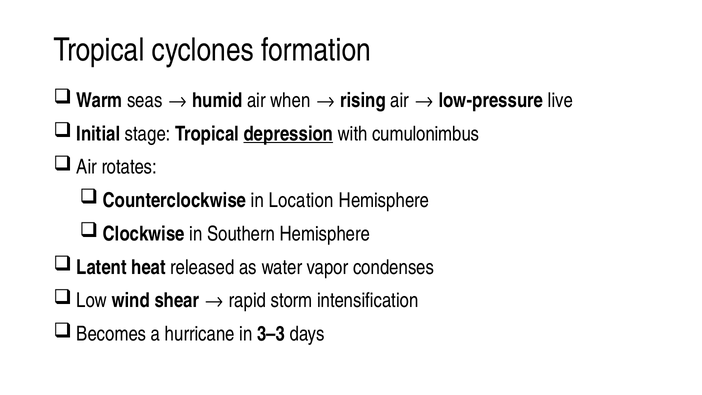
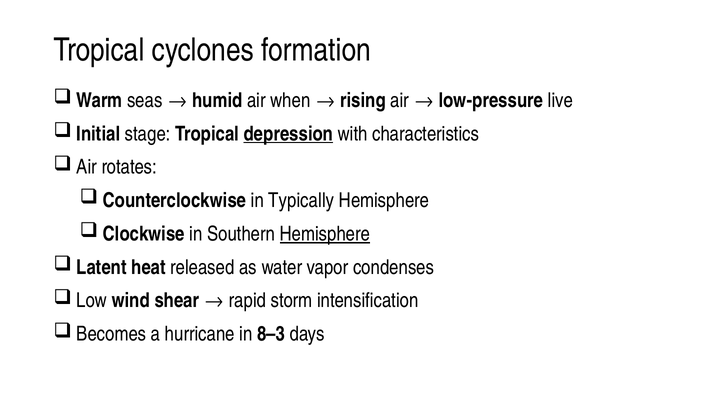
cumulonimbus: cumulonimbus -> characteristics
Location: Location -> Typically
Hemisphere at (325, 234) underline: none -> present
3–3: 3–3 -> 8–3
